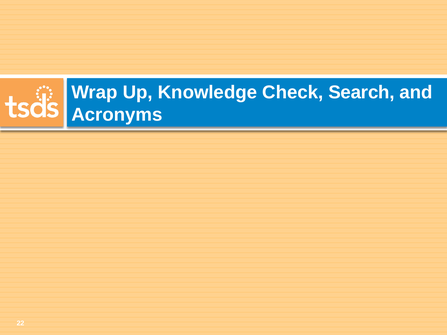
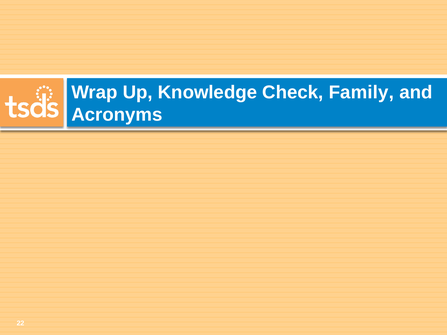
Search: Search -> Family
